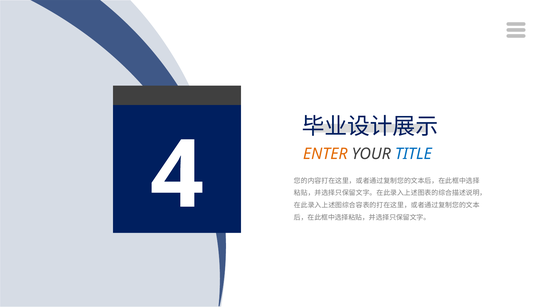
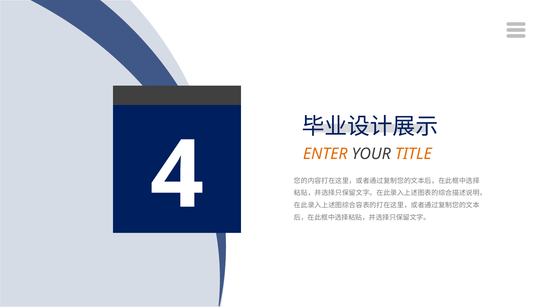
TITLE colour: blue -> orange
